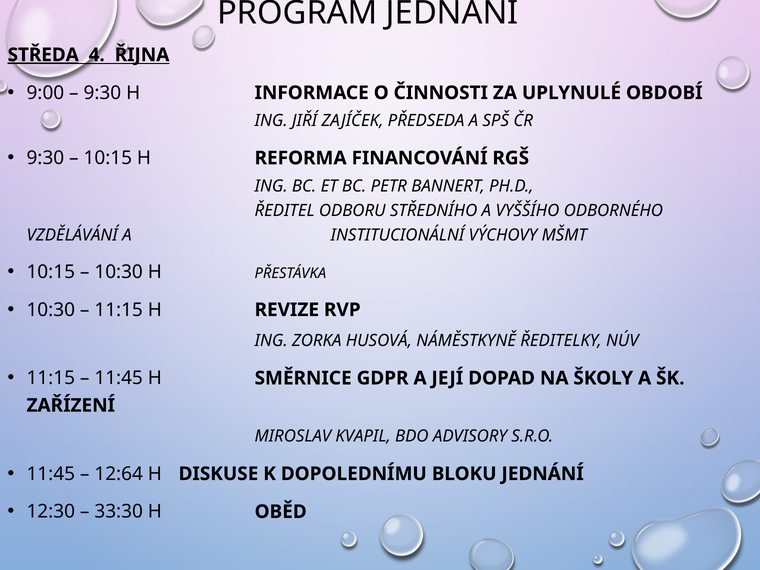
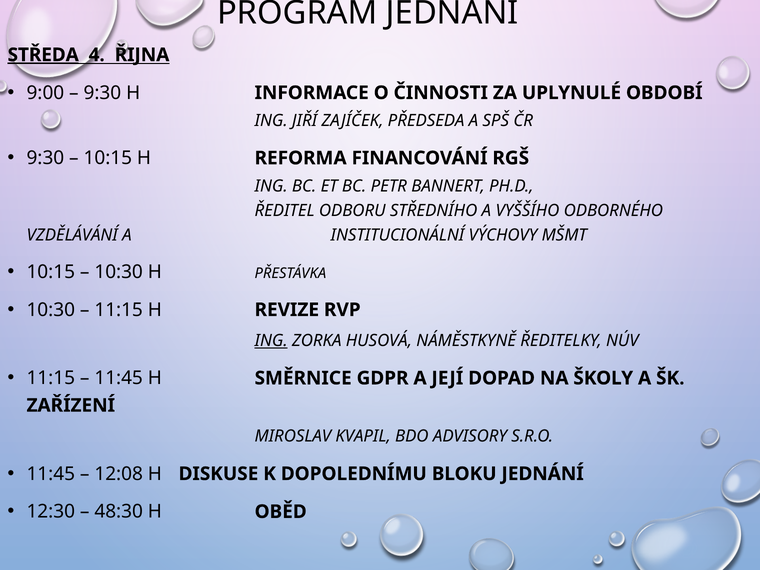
ING at (271, 341) underline: none -> present
12:64: 12:64 -> 12:08
33:30: 33:30 -> 48:30
